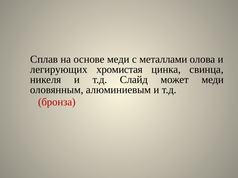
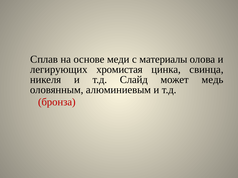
металлами: металлами -> материалы
может меди: меди -> медь
